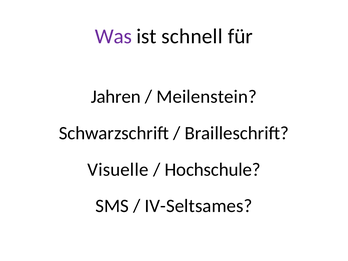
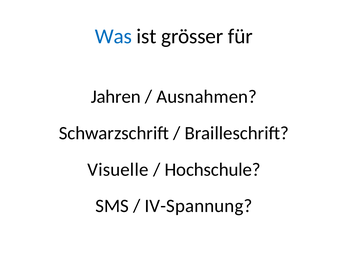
Was colour: purple -> blue
schnell: schnell -> grösser
Meilenstein: Meilenstein -> Ausnahmen
IV-Seltsames: IV-Seltsames -> IV-Spannung
